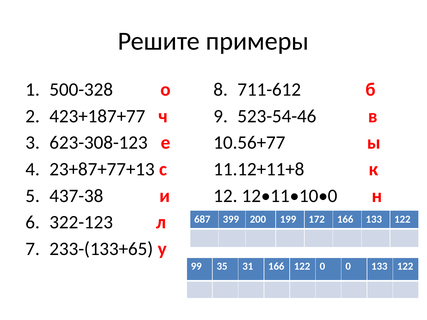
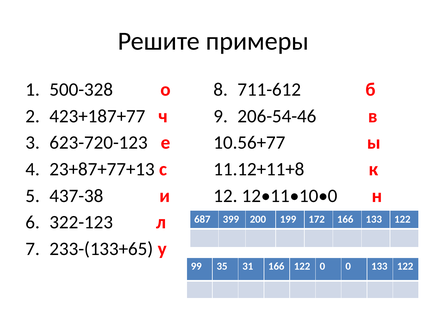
523-54-46: 523-54-46 -> 206-54-46
623-308-123: 623-308-123 -> 623-720-123
